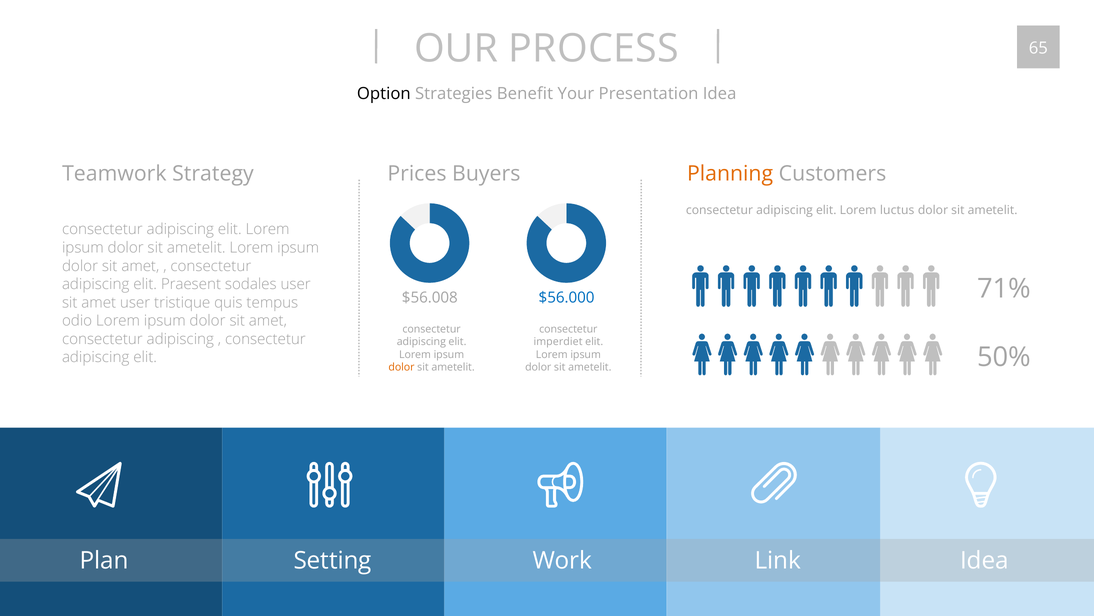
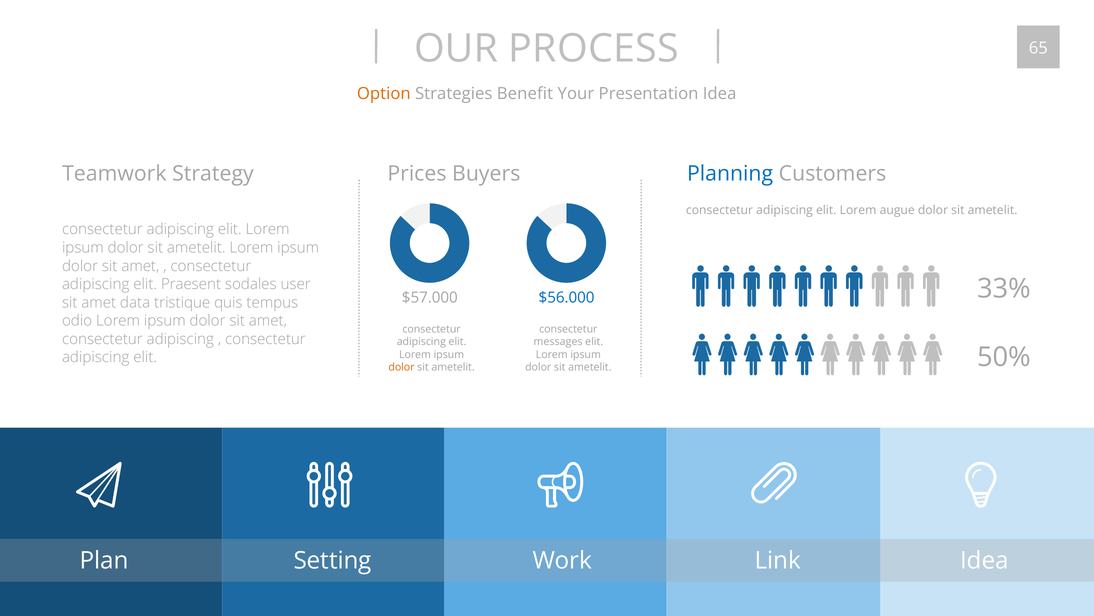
Option colour: black -> orange
Planning colour: orange -> blue
luctus: luctus -> augue
71%: 71% -> 33%
$56.008: $56.008 -> $57.000
amet user: user -> data
imperdiet: imperdiet -> messages
